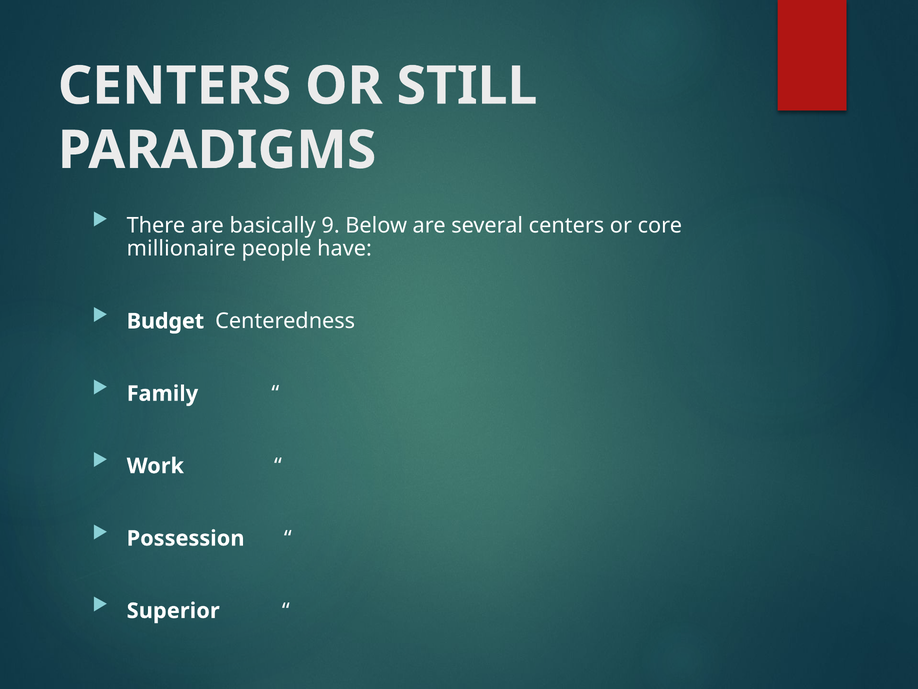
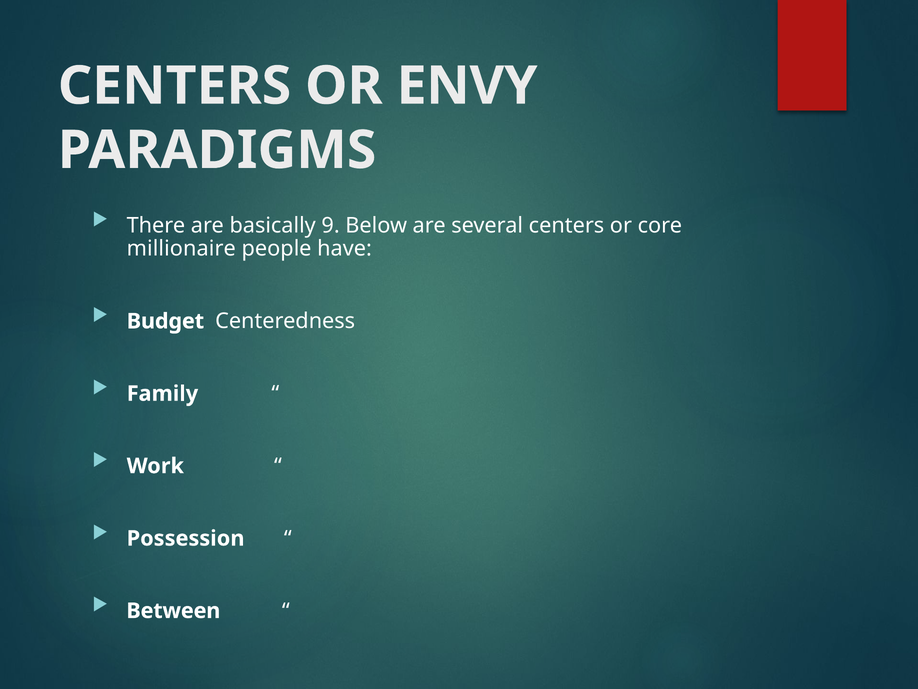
STILL: STILL -> ENVY
Superior: Superior -> Between
